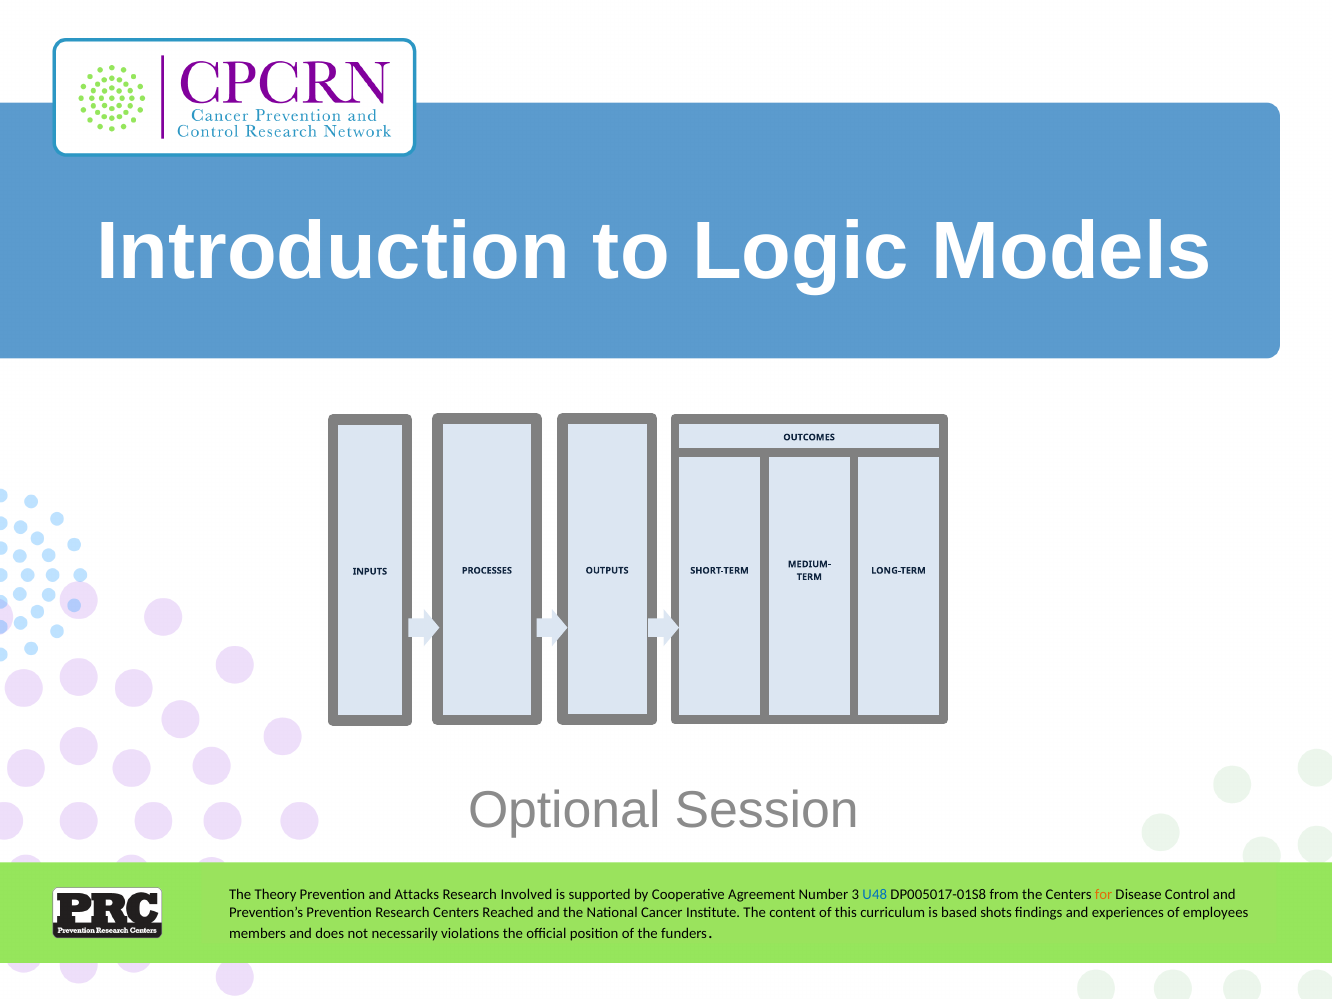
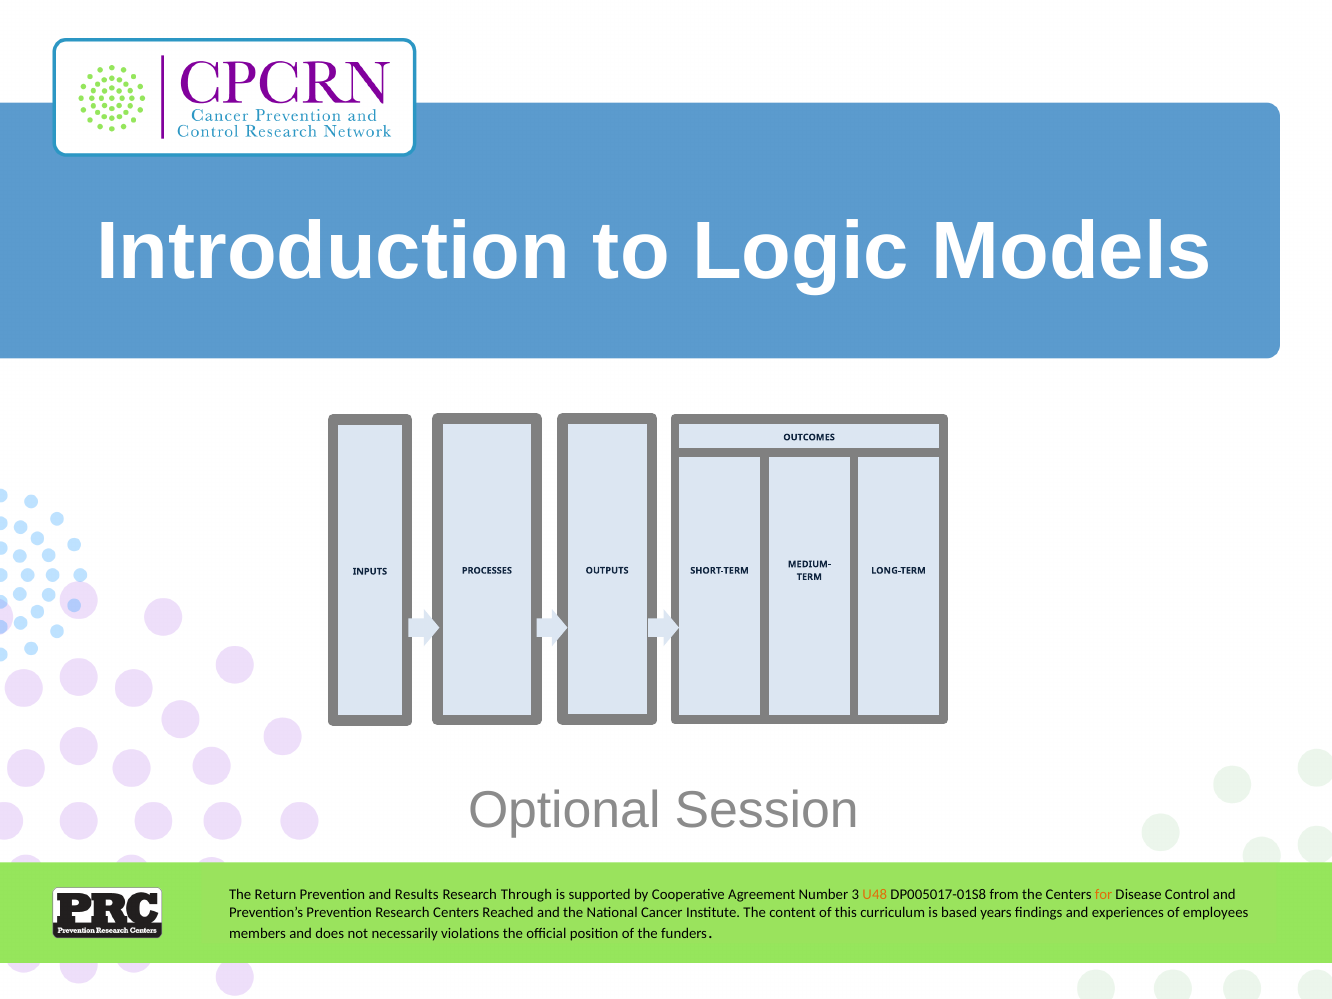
Theory: Theory -> Return
Attacks: Attacks -> Results
Involved: Involved -> Through
U48 colour: blue -> orange
shots: shots -> years
